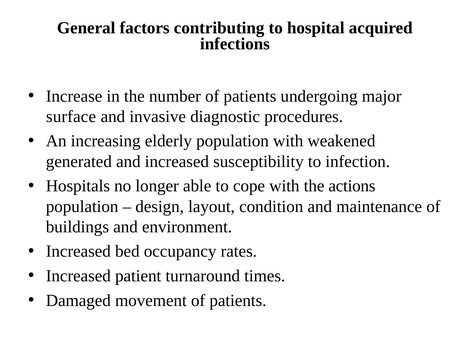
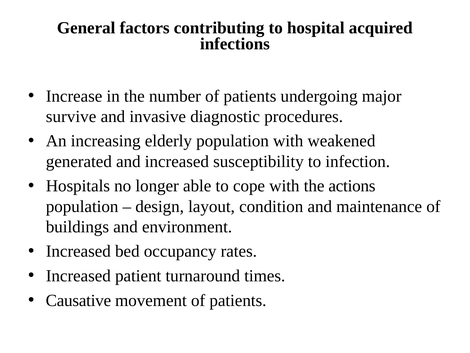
surface: surface -> survive
Damaged: Damaged -> Causative
